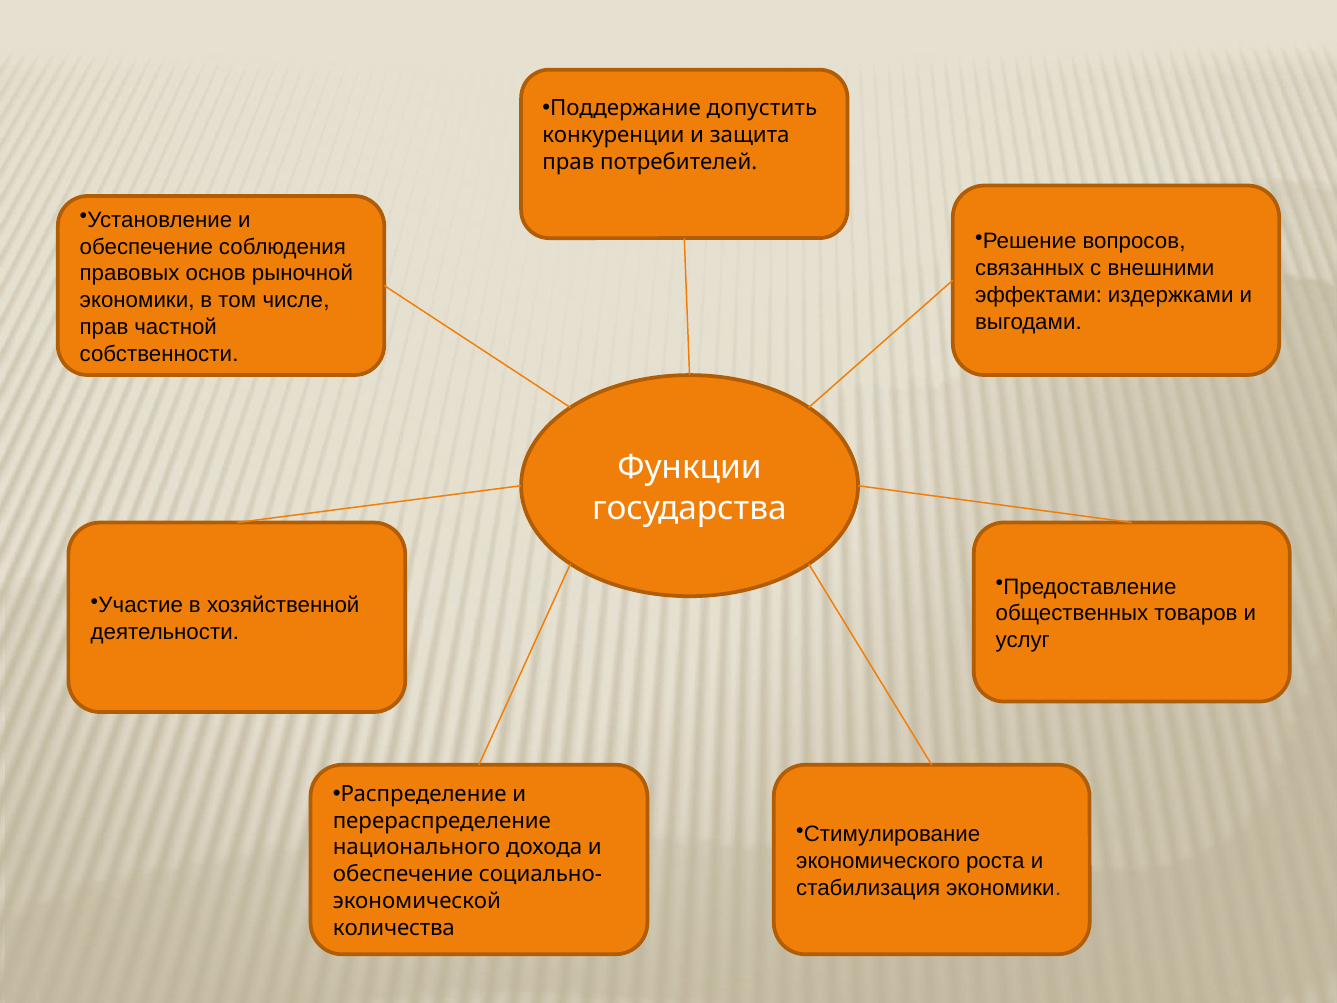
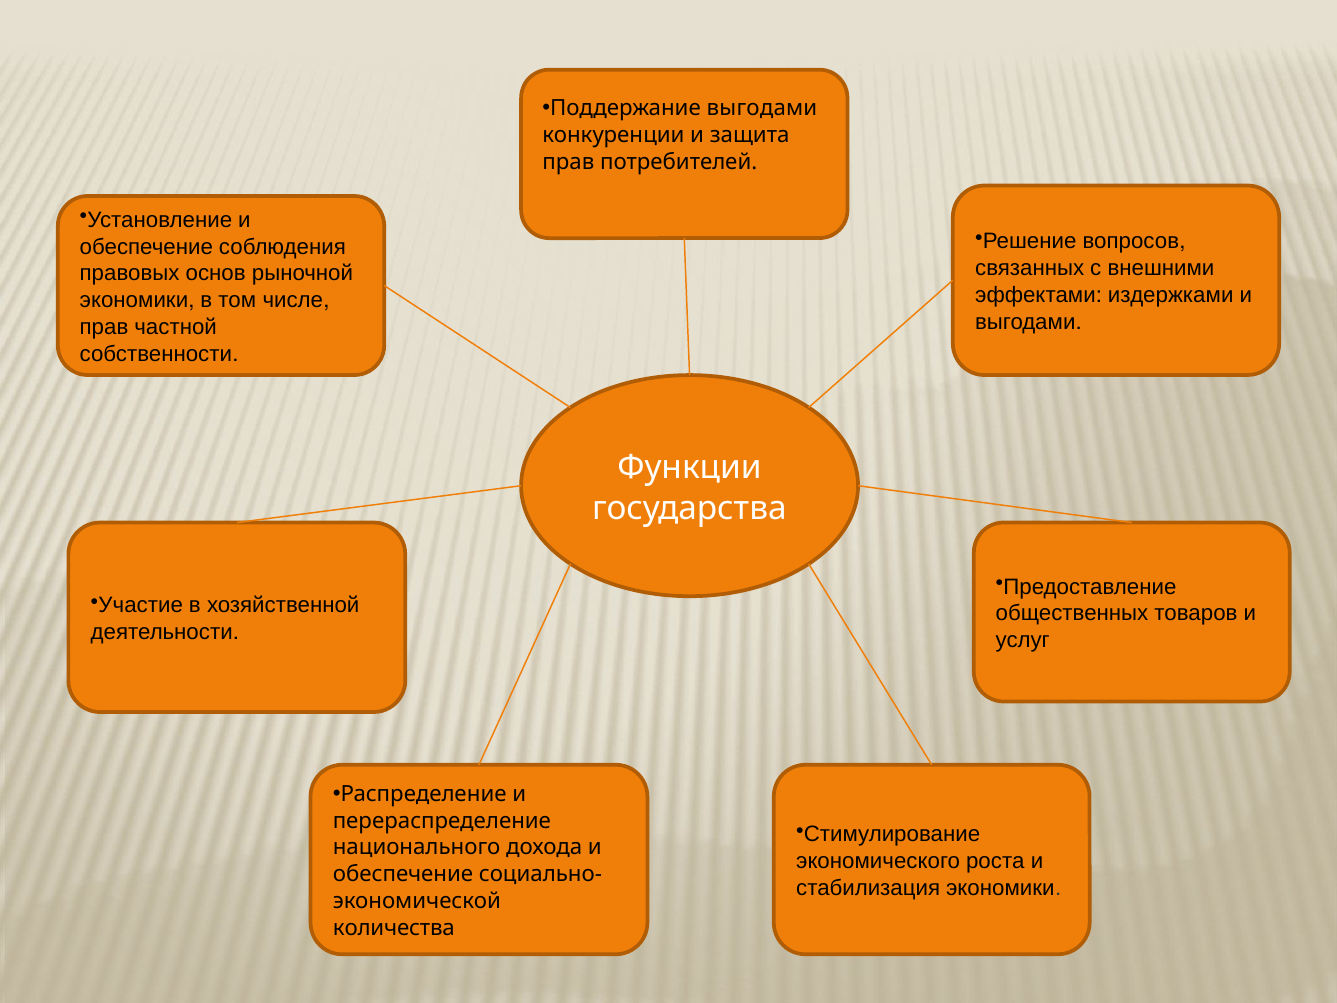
Поддержание допустить: допустить -> выгодами
